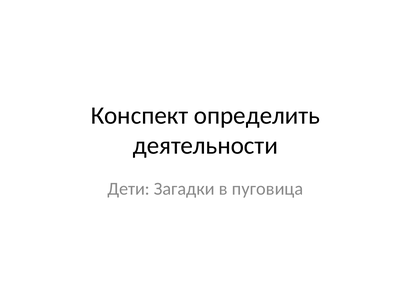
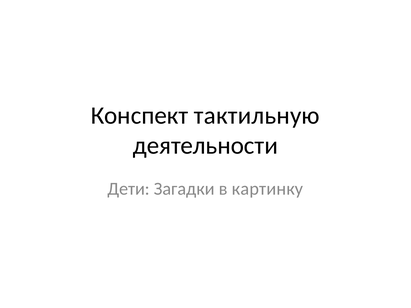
определить: определить -> тактильную
пуговица: пуговица -> картинку
